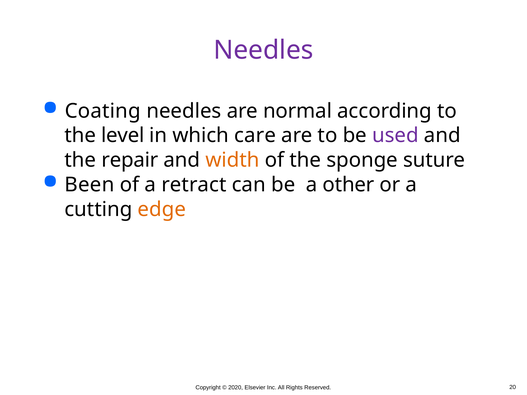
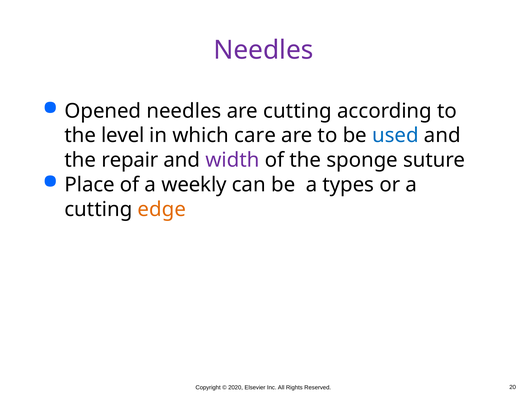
Coating: Coating -> Opened
are normal: normal -> cutting
used colour: purple -> blue
width colour: orange -> purple
Been: Been -> Place
retract: retract -> weekly
other: other -> types
